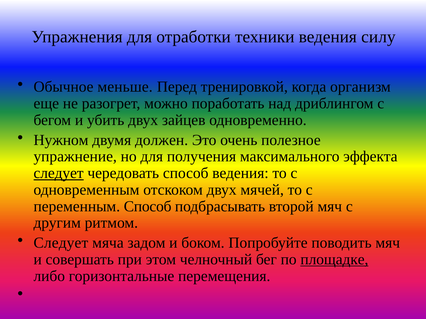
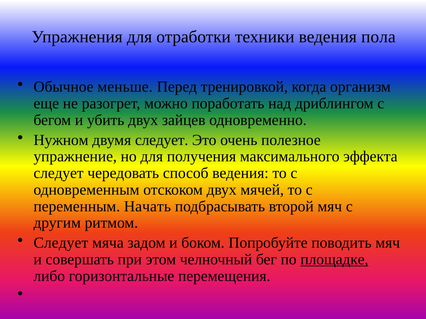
силу: силу -> пола
двумя должен: должен -> следует
следует at (59, 173) underline: present -> none
переменным Способ: Способ -> Начать
